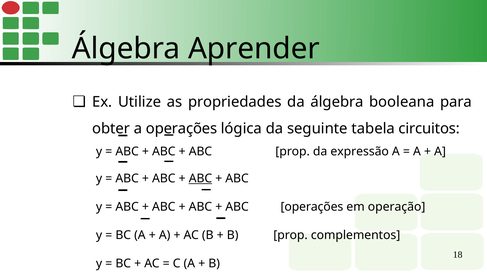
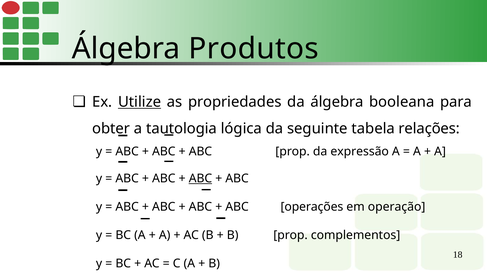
Aprender: Aprender -> Produtos
Utilize underline: none -> present
a operações: operações -> tautologia
circuitos: circuitos -> relações
